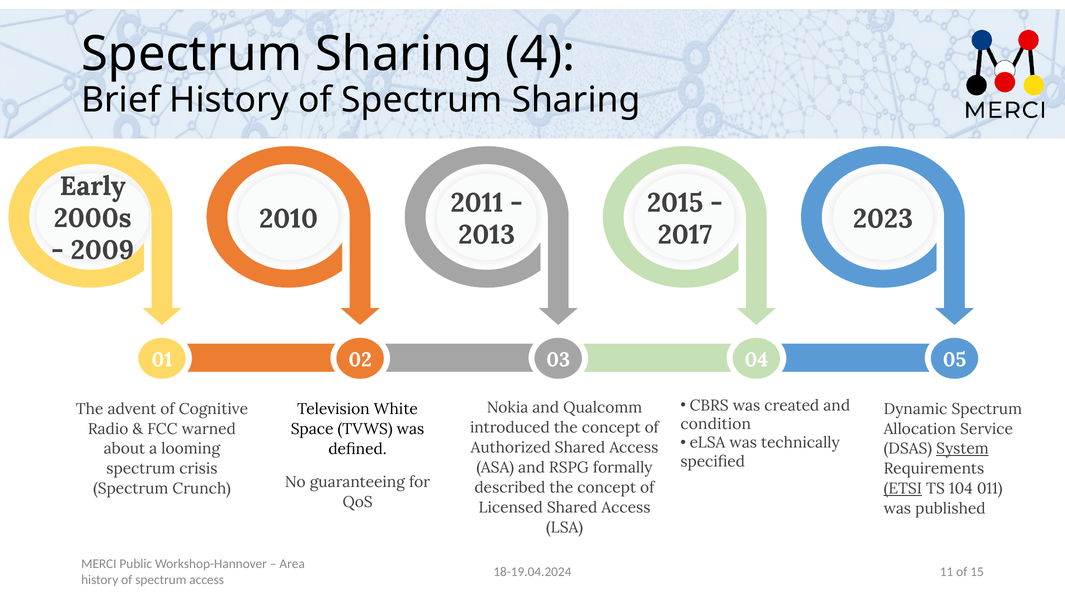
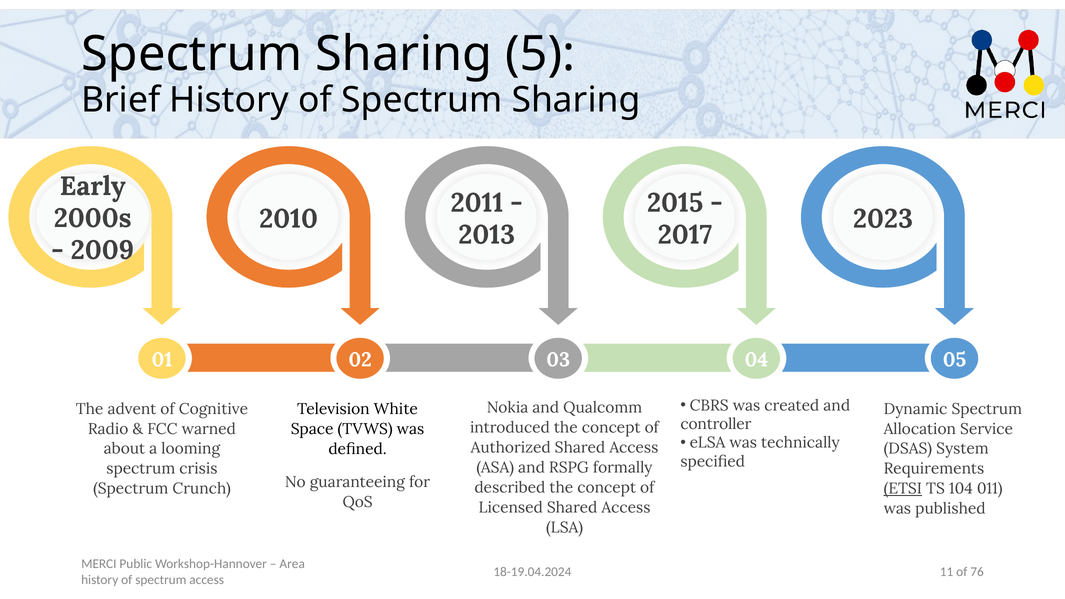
4: 4 -> 5
condition: condition -> controller
System underline: present -> none
15: 15 -> 76
